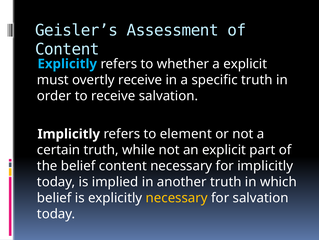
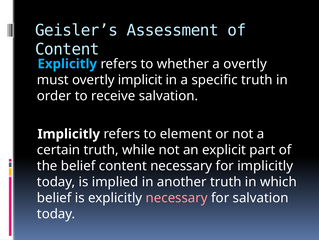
a explicit: explicit -> overtly
overtly receive: receive -> implicit
necessary at (177, 197) colour: yellow -> pink
